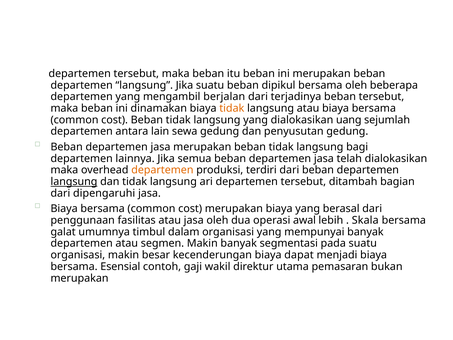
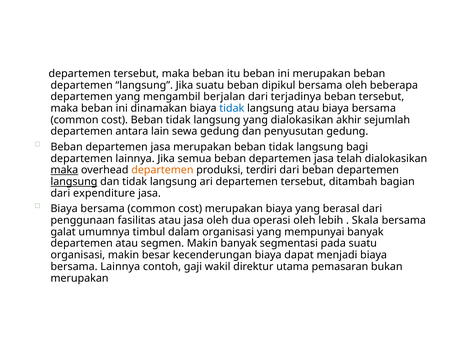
tidak at (232, 108) colour: orange -> blue
uang: uang -> akhir
maka at (64, 170) underline: none -> present
dipengaruhi: dipengaruhi -> expenditure
operasi awal: awal -> oleh
bersama Esensial: Esensial -> Lainnya
